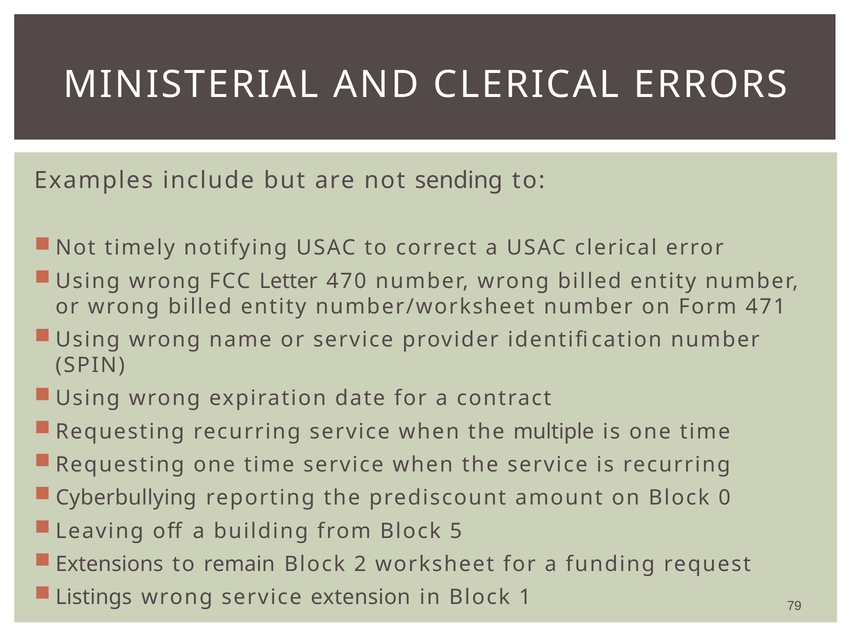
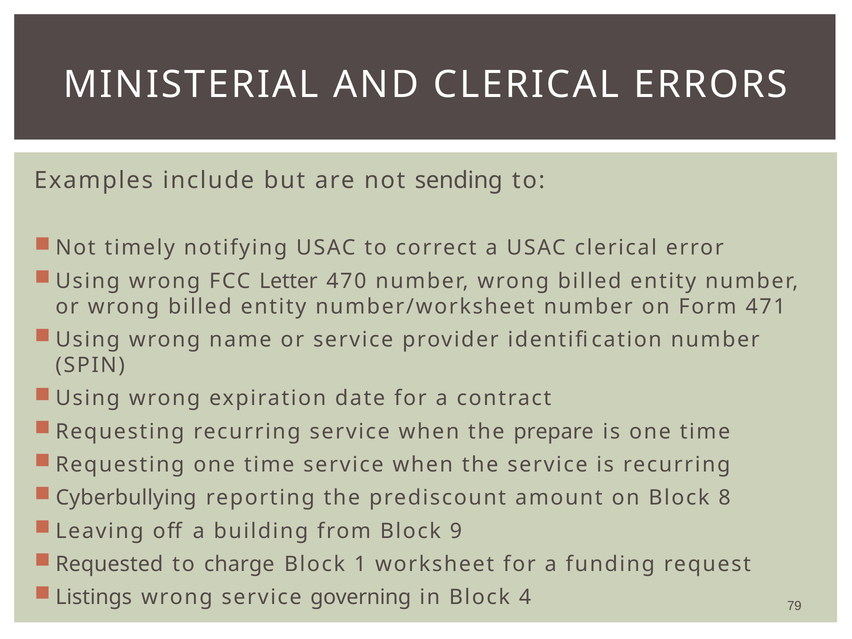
multiple: multiple -> prepare
0: 0 -> 8
5: 5 -> 9
Extensions: Extensions -> Requested
remain: remain -> charge
2: 2 -> 1
extension: extension -> governing
1: 1 -> 4
